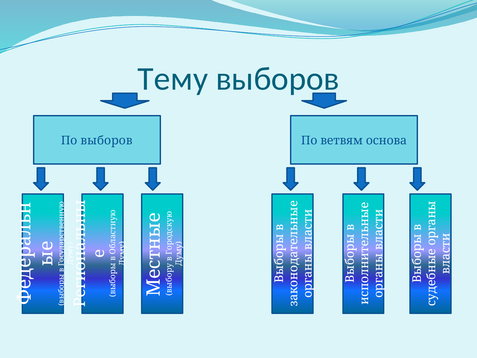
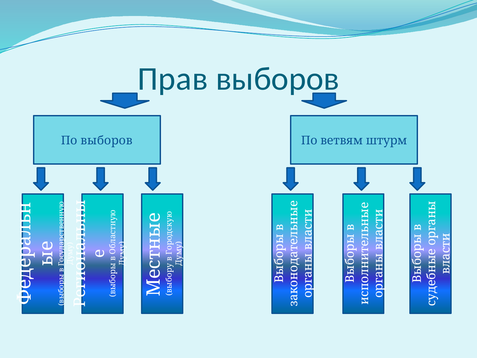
Тему: Тему -> Прав
основа: основа -> штурм
